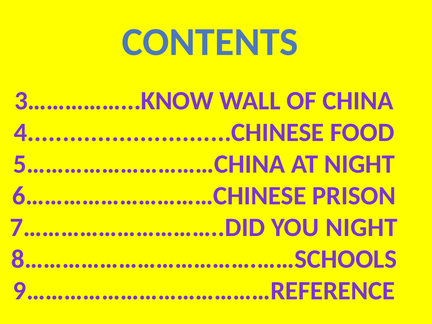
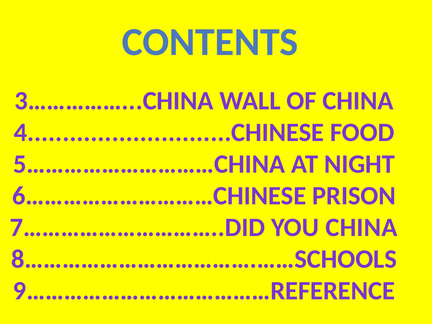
3……………...KNOW: 3……………...KNOW -> 3……………...CHINA
YOU NIGHT: NIGHT -> CHINA
